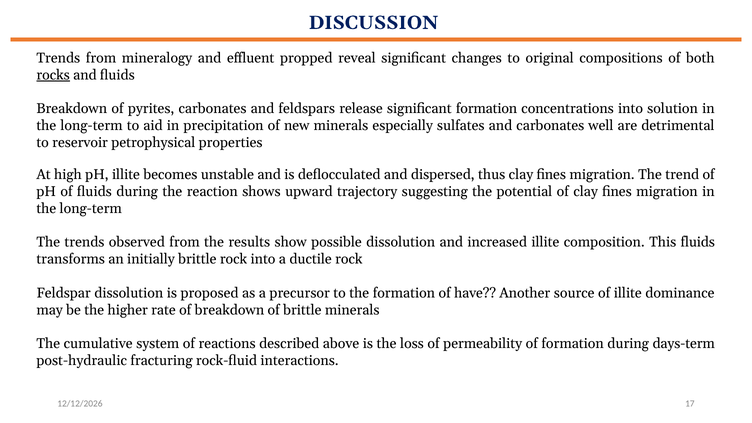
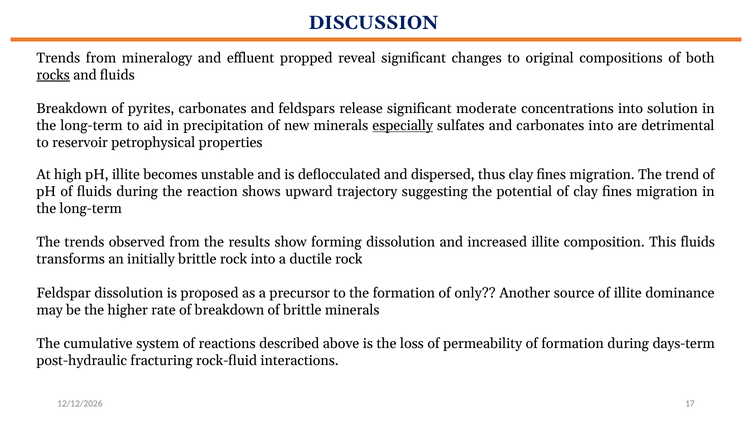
significant formation: formation -> moderate
especially underline: none -> present
carbonates well: well -> into
possible: possible -> forming
have: have -> only
